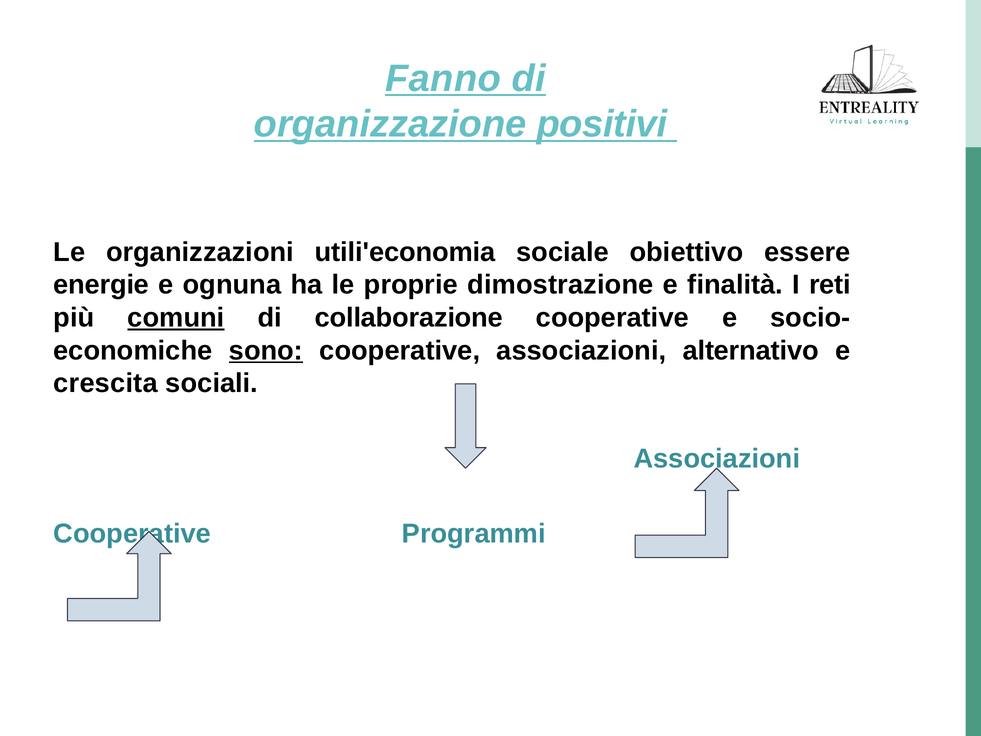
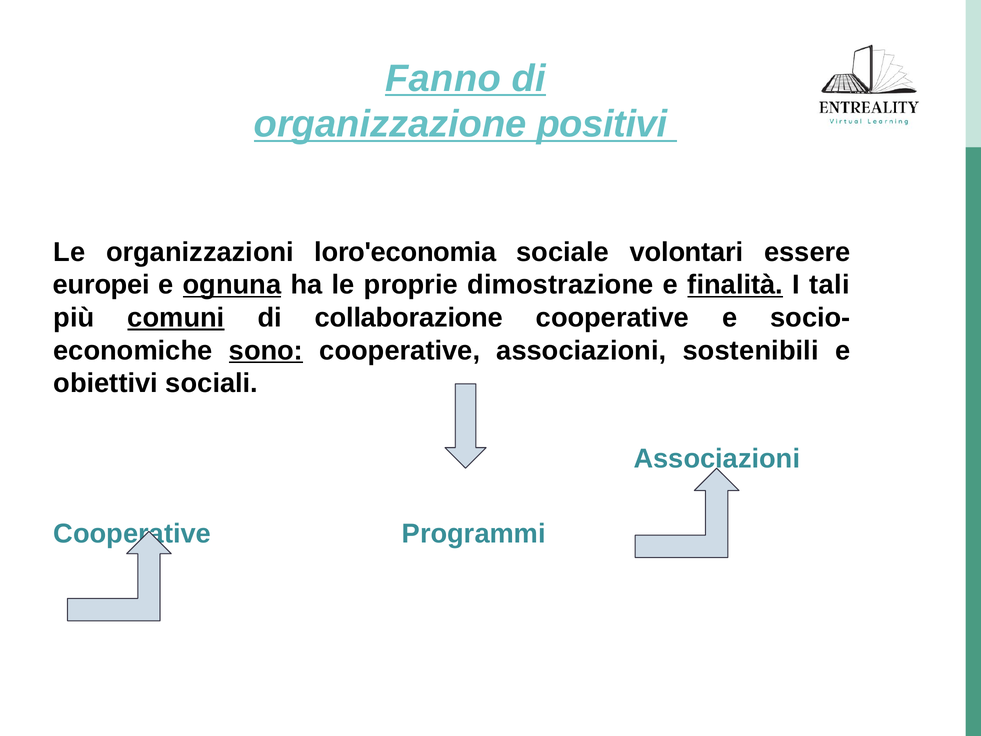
utili'economia: utili'economia -> loro'economia
obiettivo: obiettivo -> volontari
energie: energie -> europei
ognuna underline: none -> present
finalità underline: none -> present
reti: reti -> tali
alternativo: alternativo -> sostenibili
crescita: crescita -> obiettivi
